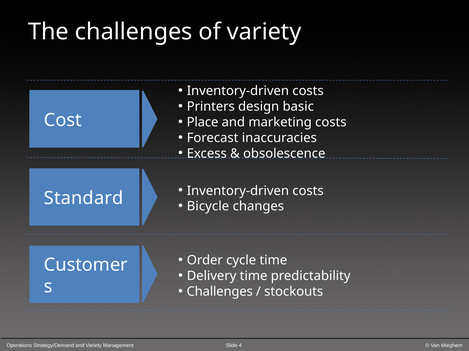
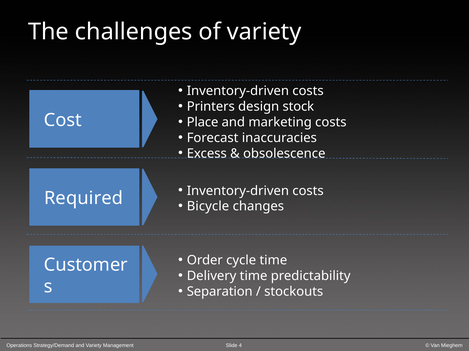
basic: basic -> stock
Standard: Standard -> Required
Challenges at (220, 292): Challenges -> Separation
